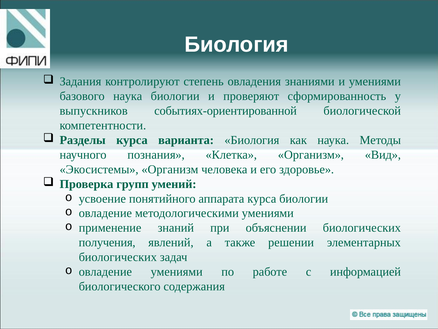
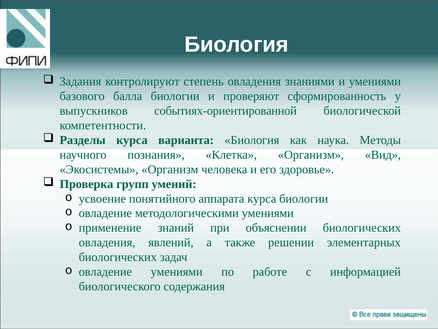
базового наука: наука -> балла
получения at (107, 242): получения -> овладения
